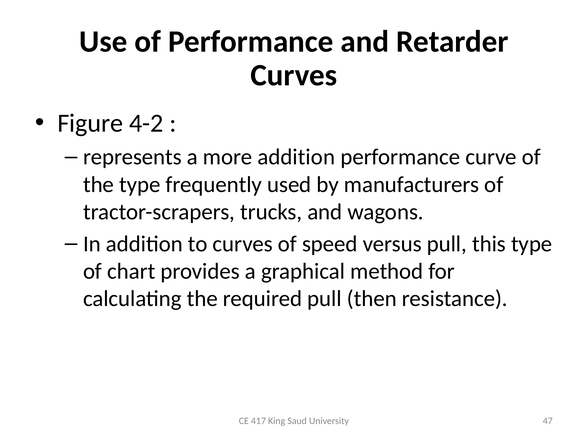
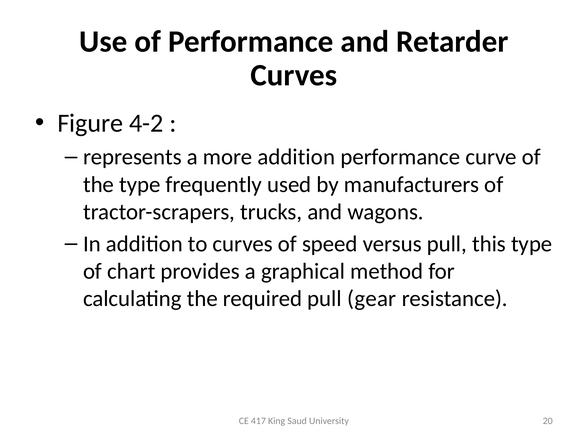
then: then -> gear
47: 47 -> 20
